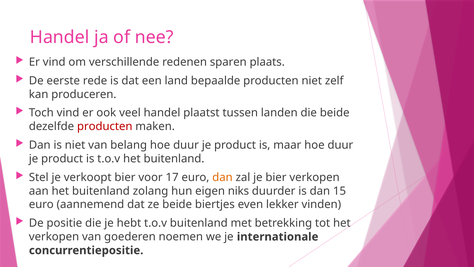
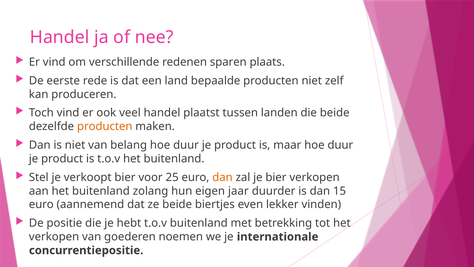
producten at (105, 126) colour: red -> orange
17: 17 -> 25
niks: niks -> jaar
